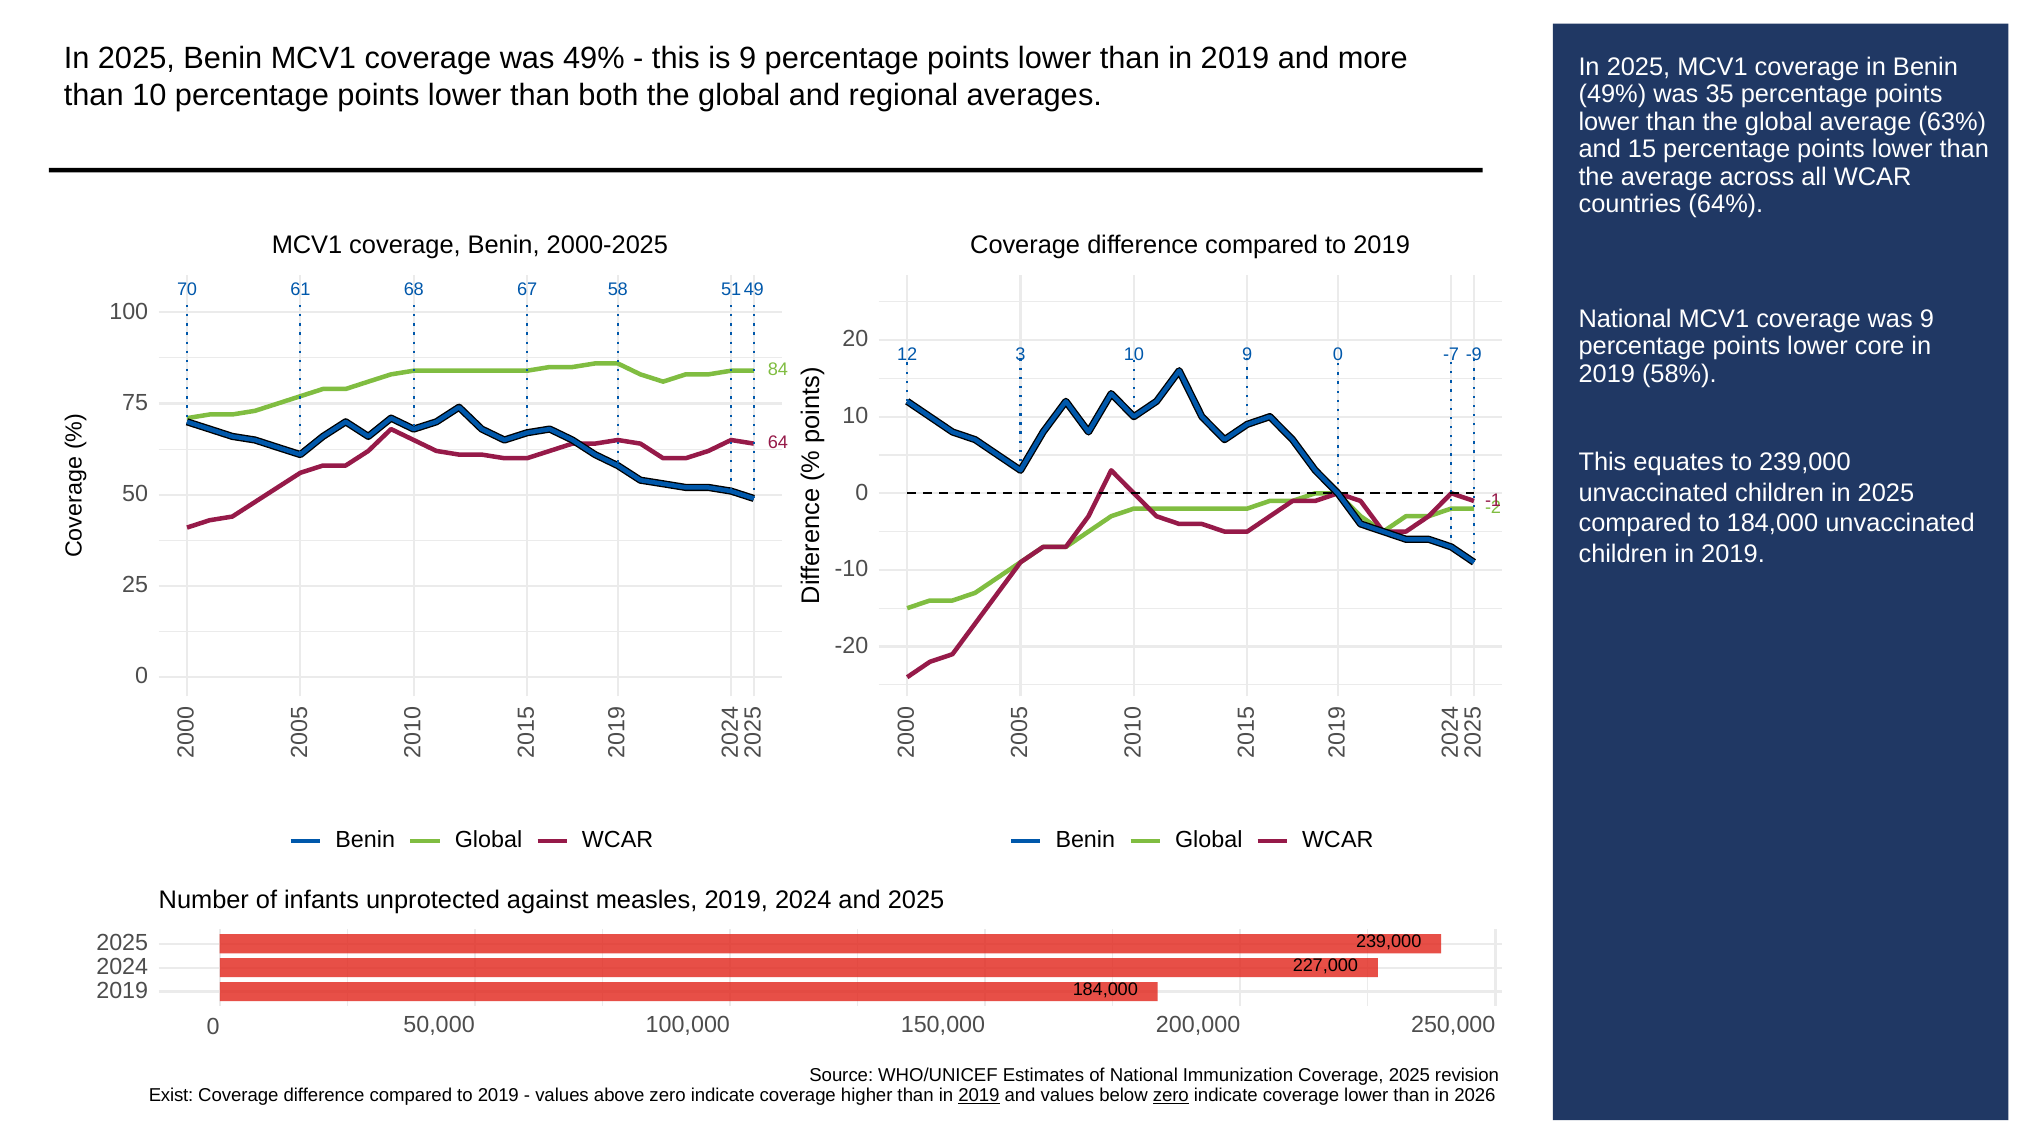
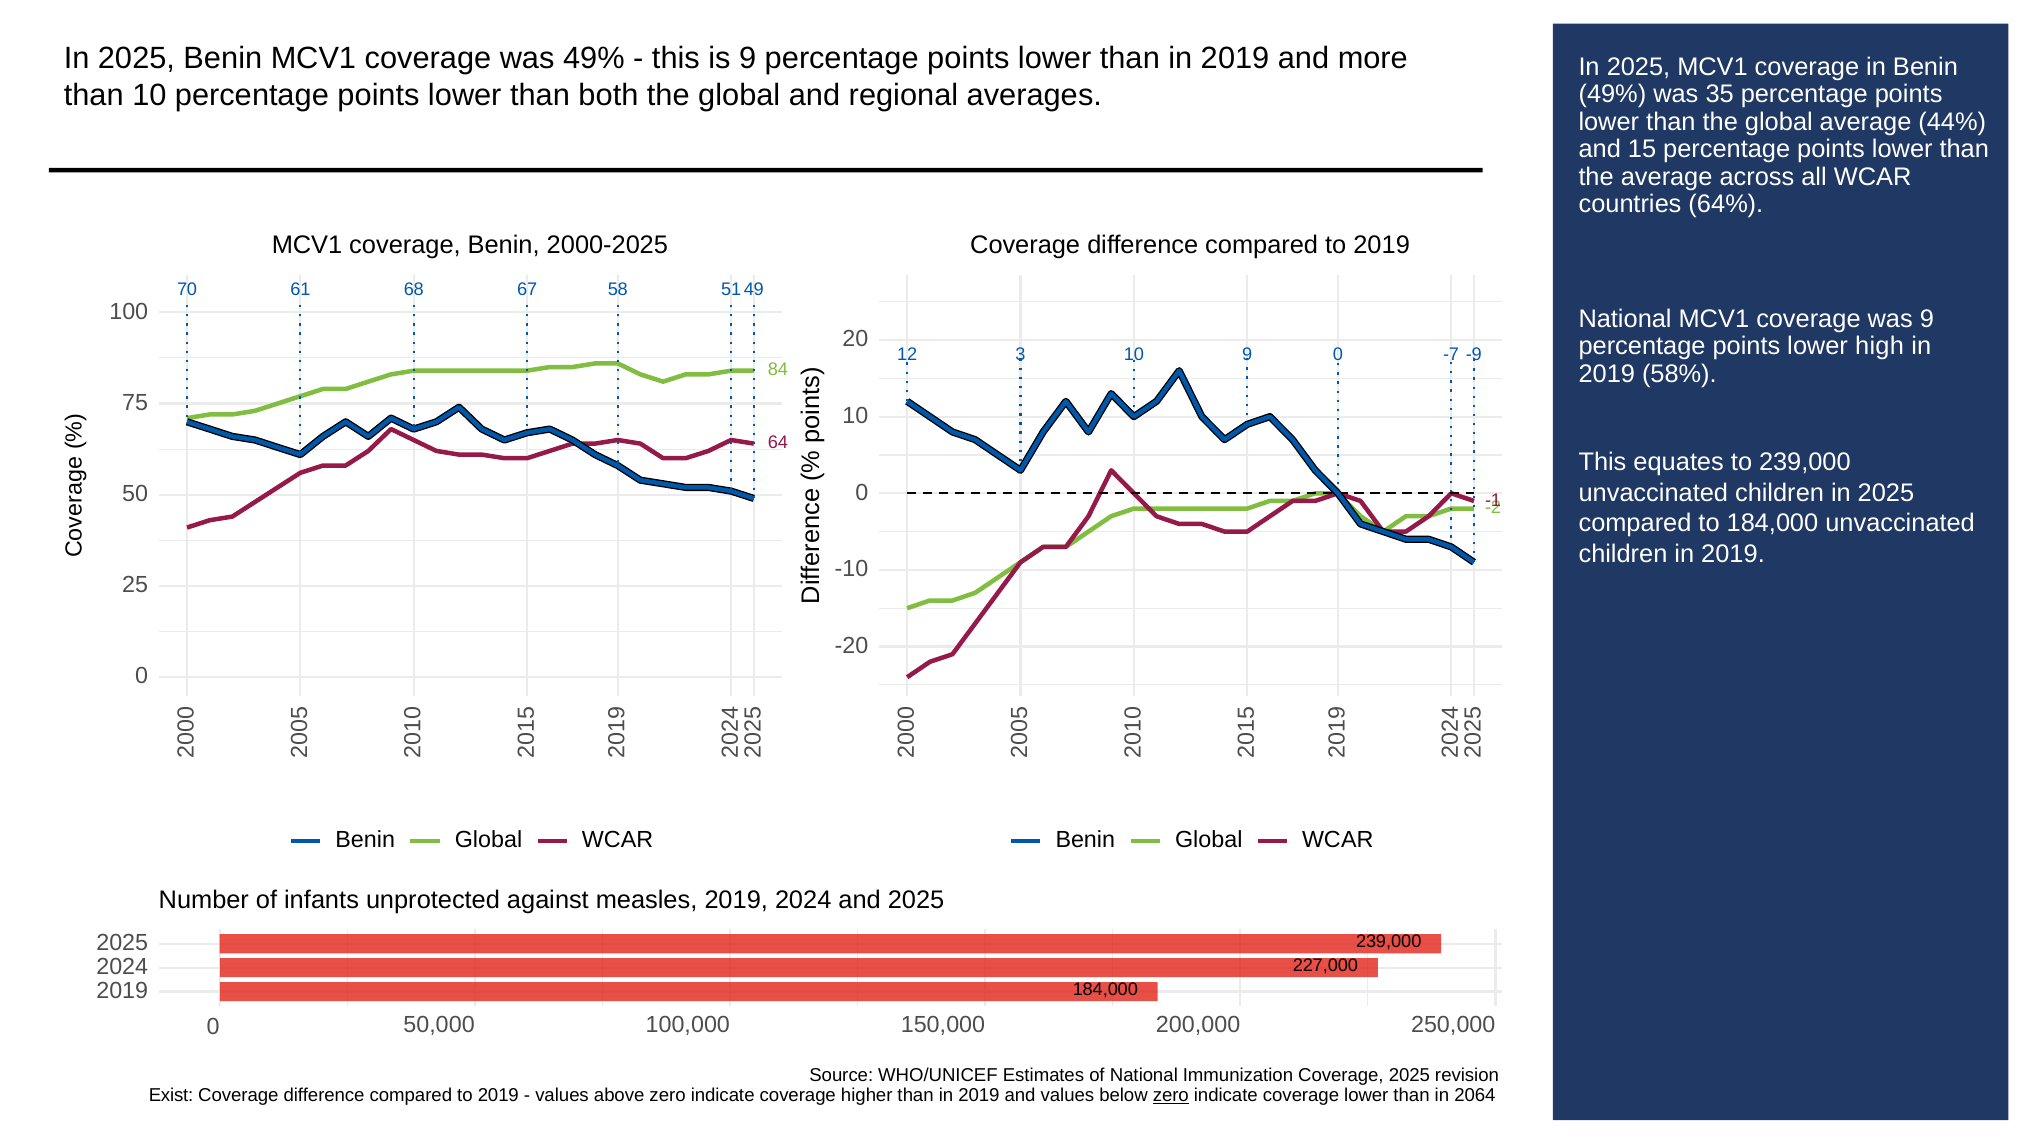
63%: 63% -> 44%
core: core -> high
2019 at (979, 1095) underline: present -> none
2026: 2026 -> 2064
